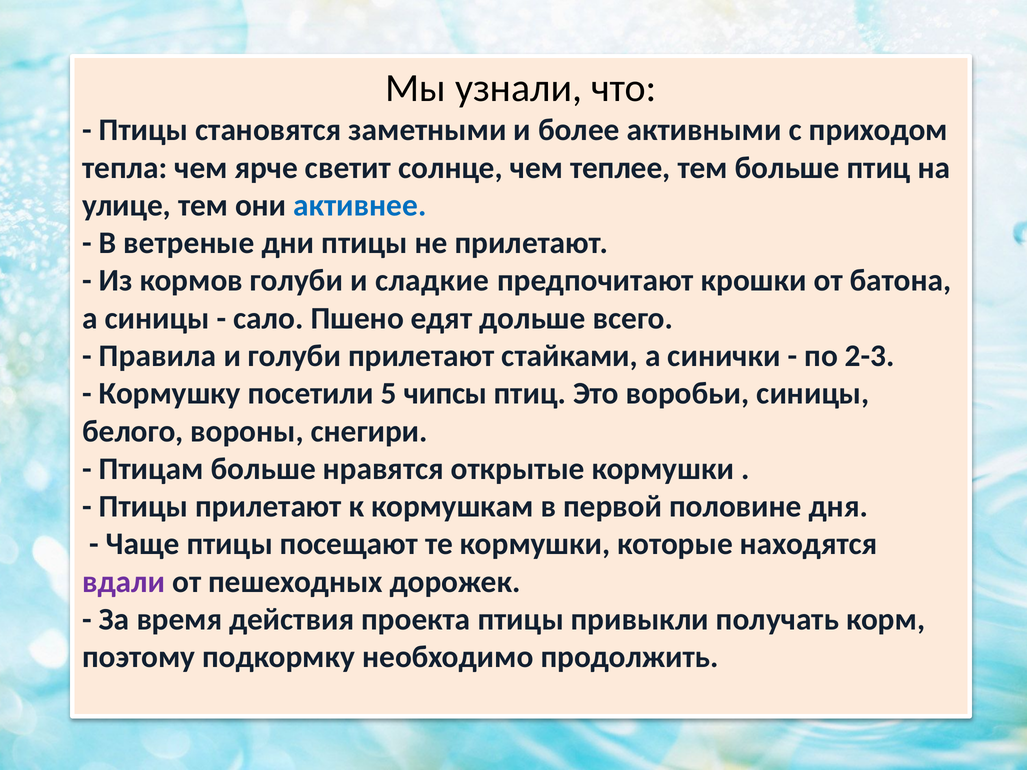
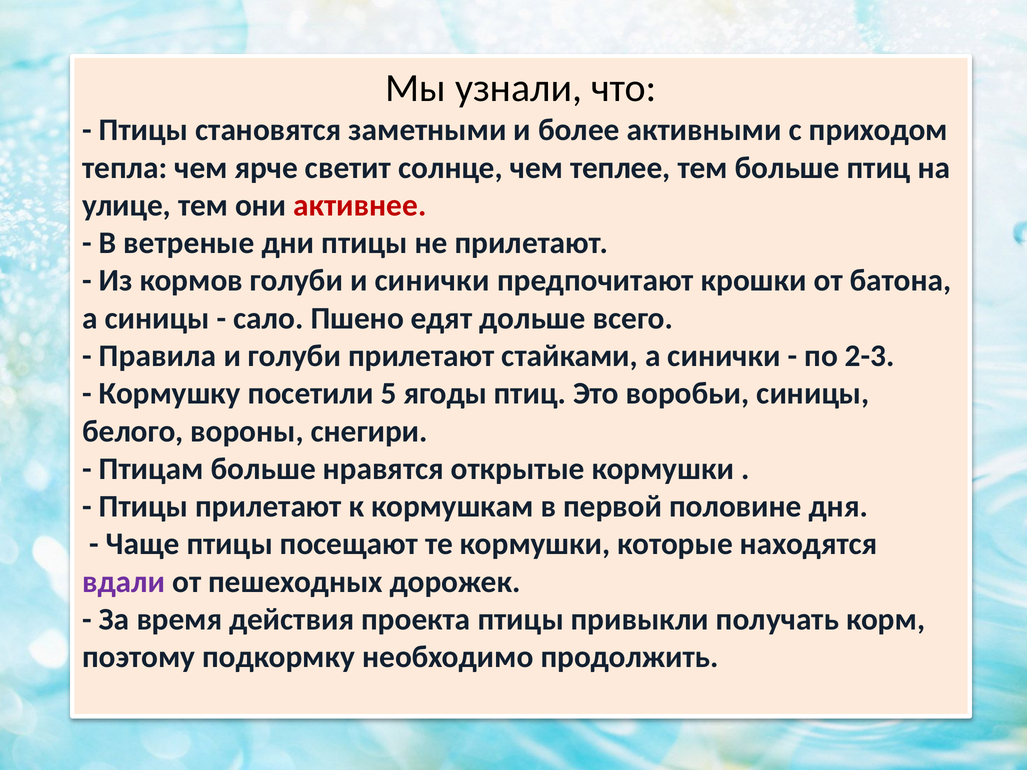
активнее colour: blue -> red
и сладкие: сладкие -> синички
чипсы: чипсы -> ягоды
